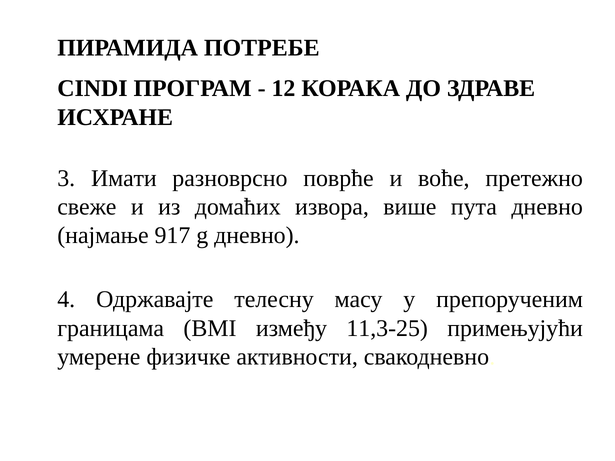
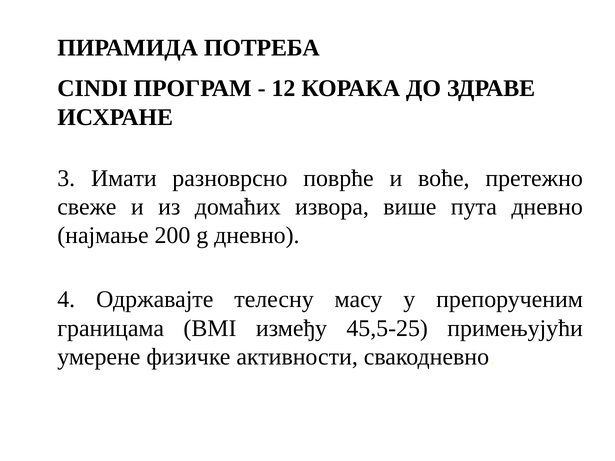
ПОТРЕБЕ: ПОТРЕБЕ -> ПОТРЕБА
917: 917 -> 200
11,3-25: 11,3-25 -> 45,5-25
